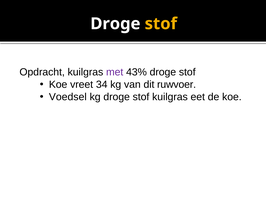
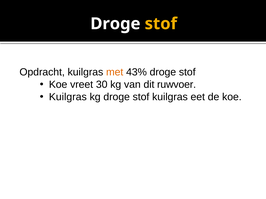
met colour: purple -> orange
34: 34 -> 30
Voedsel at (68, 97): Voedsel -> Kuilgras
